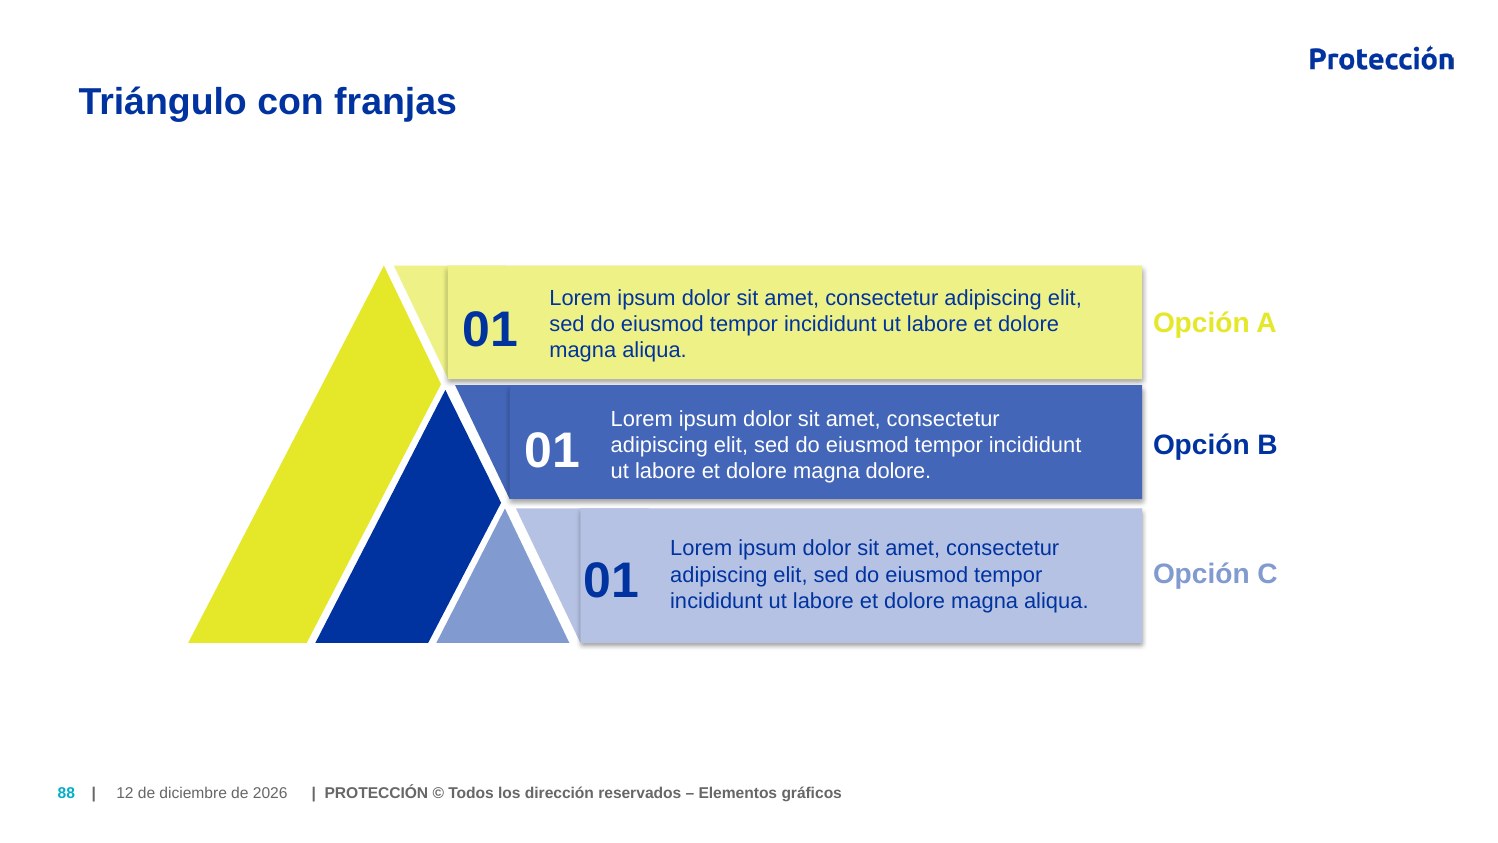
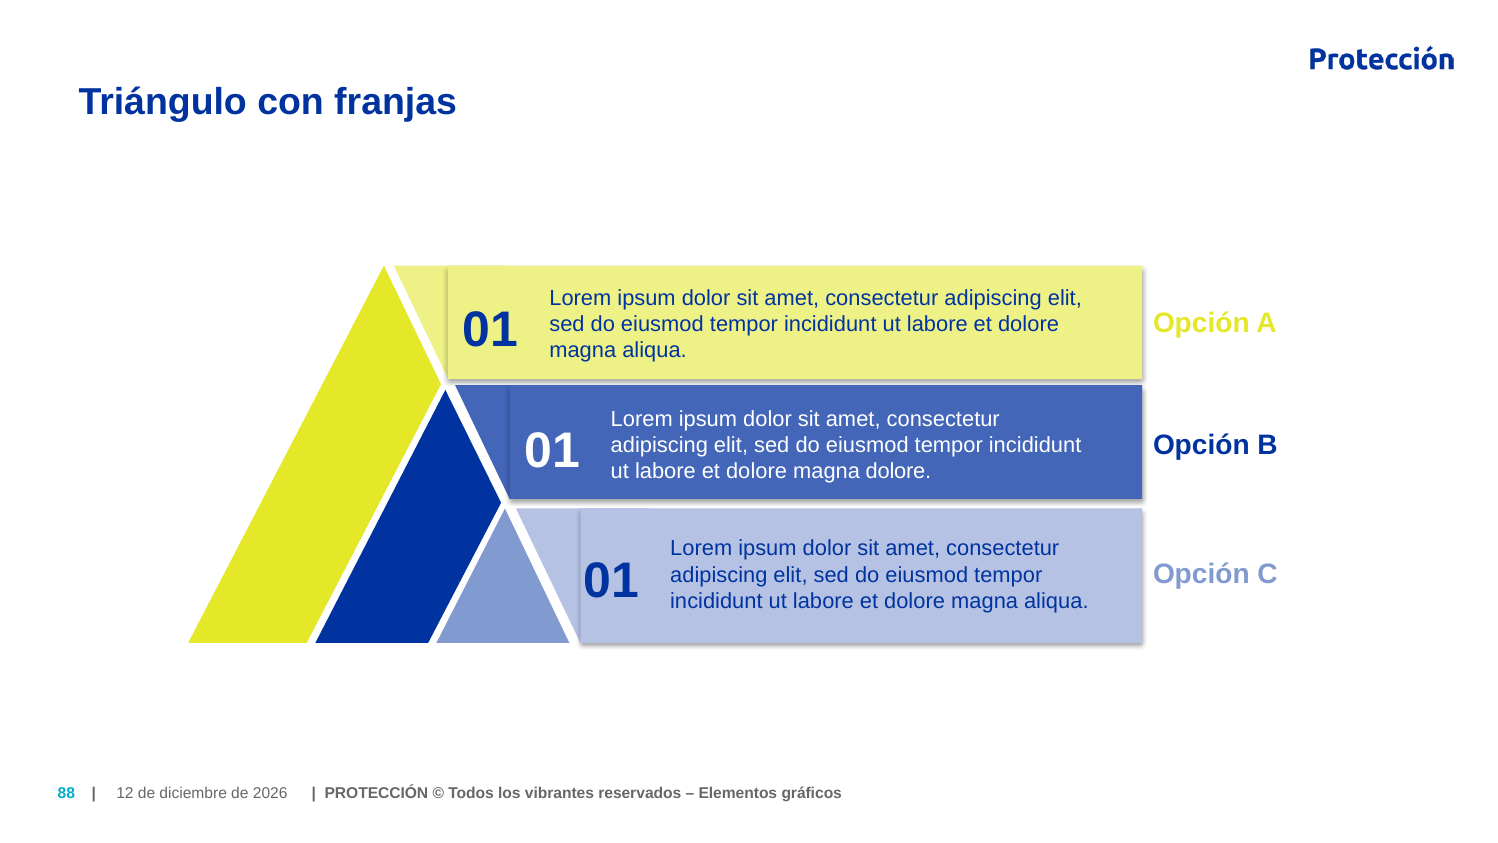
dirección: dirección -> vibrantes
